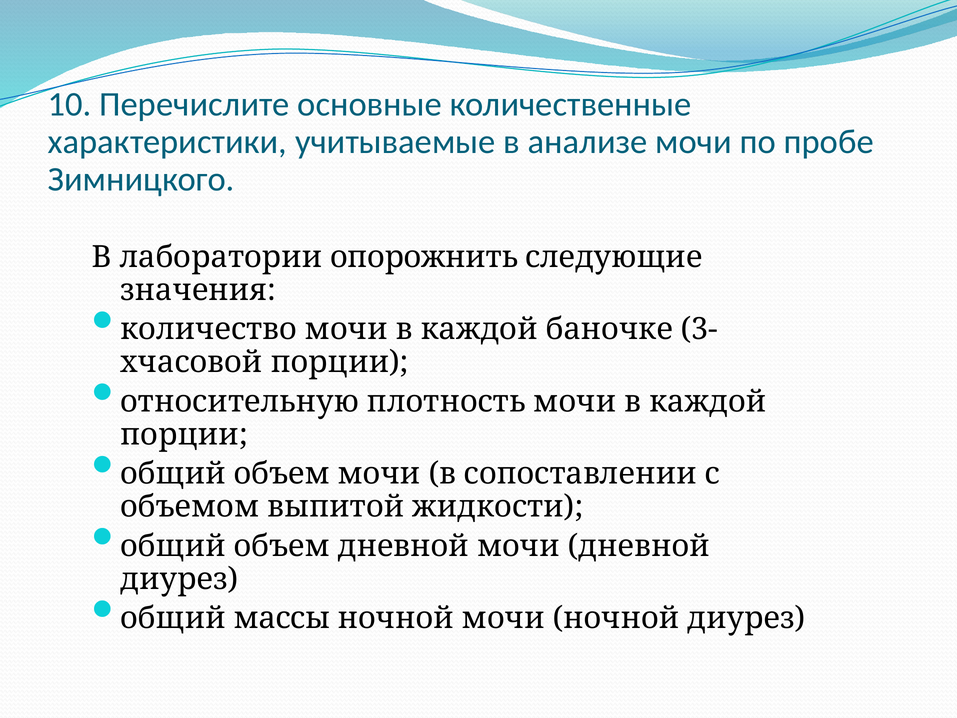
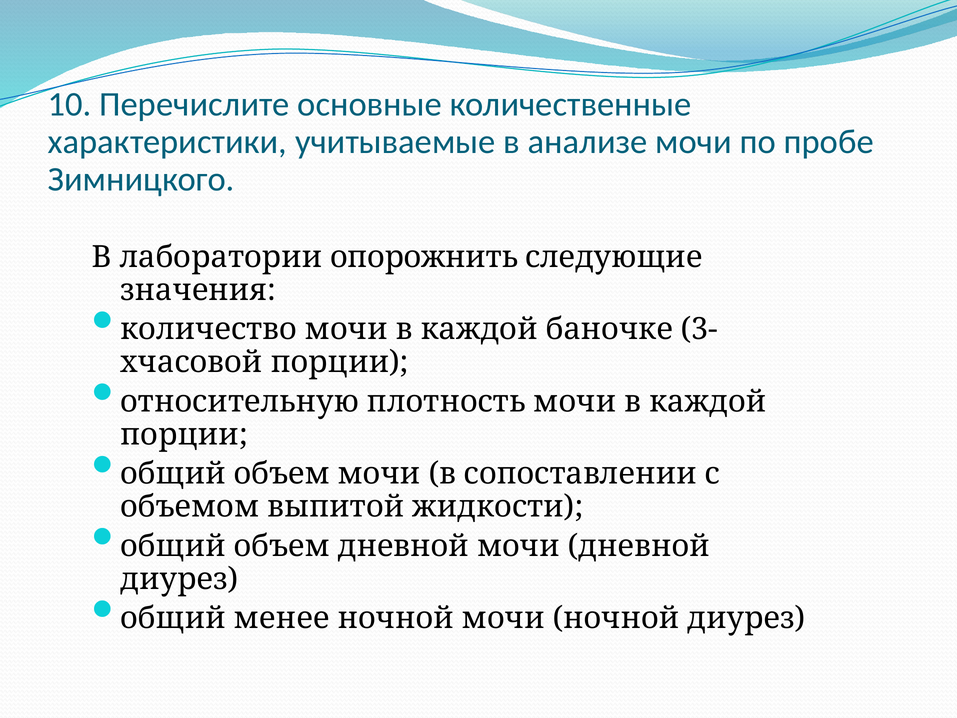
массы: массы -> менее
